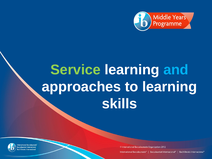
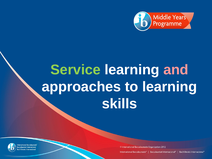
and colour: light blue -> pink
